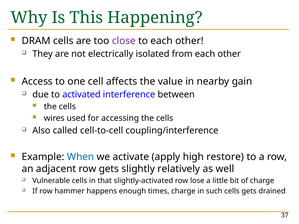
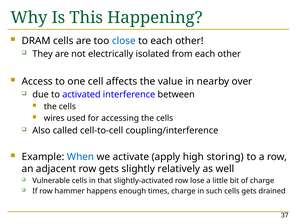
close colour: purple -> blue
gain: gain -> over
restore: restore -> storing
